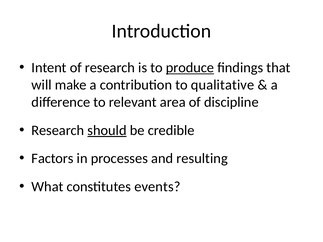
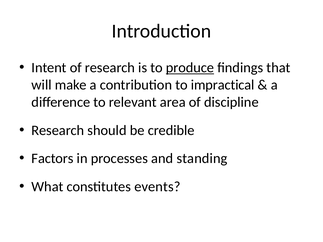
qualitative: qualitative -> impractical
should underline: present -> none
resulting: resulting -> standing
